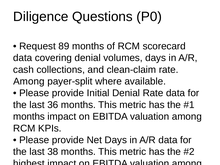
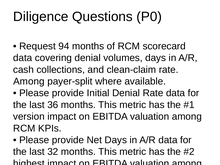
89: 89 -> 94
months at (29, 117): months -> version
38: 38 -> 32
